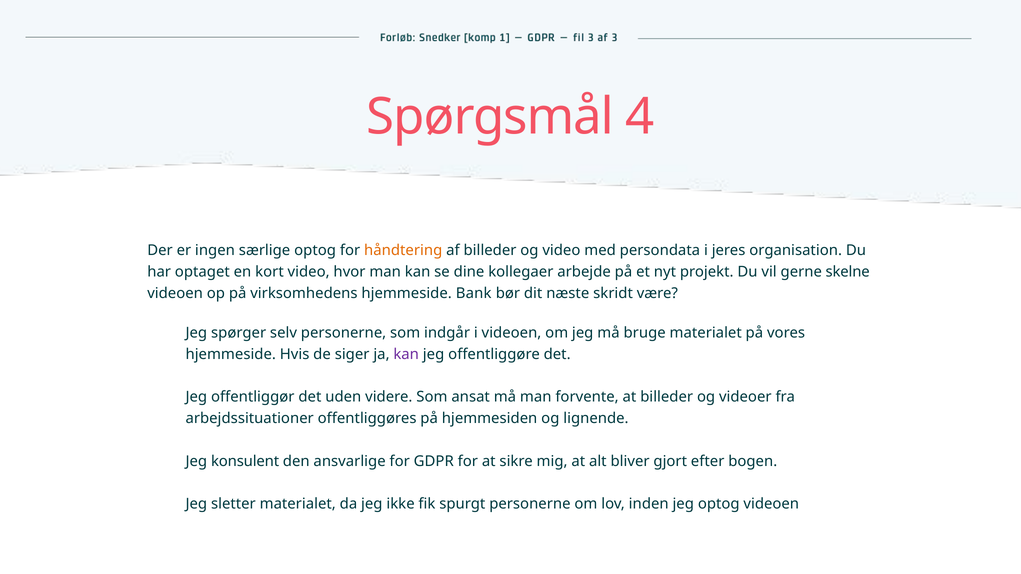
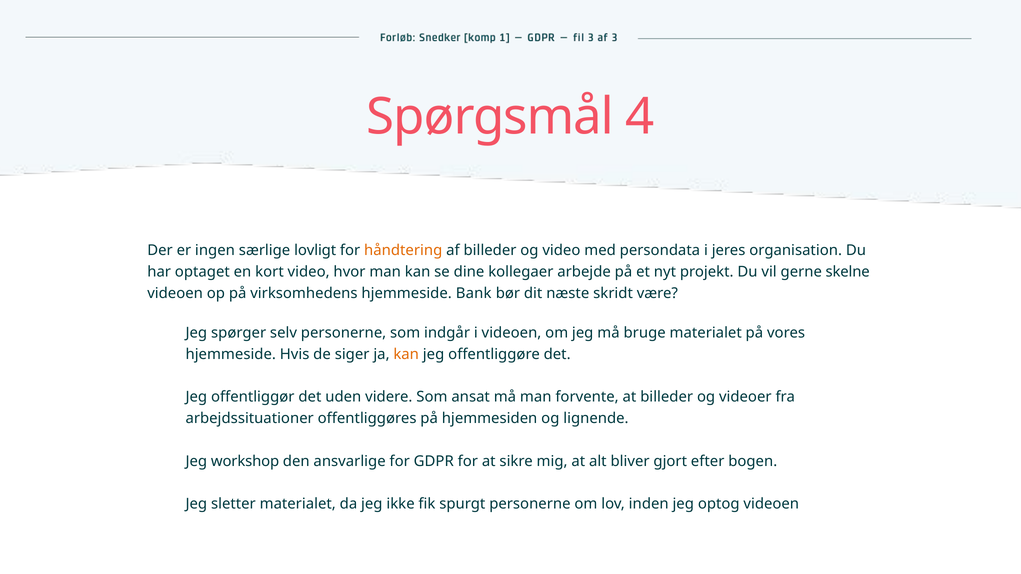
særlige optog: optog -> lovligt
kan at (406, 354) colour: purple -> orange
konsulent: konsulent -> workshop
